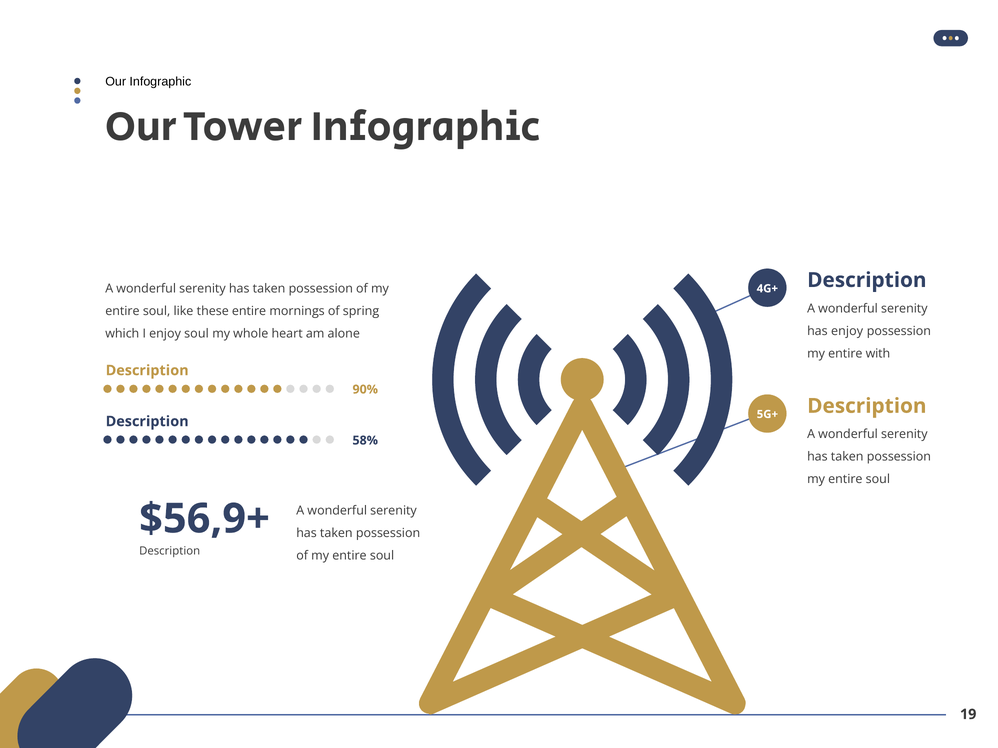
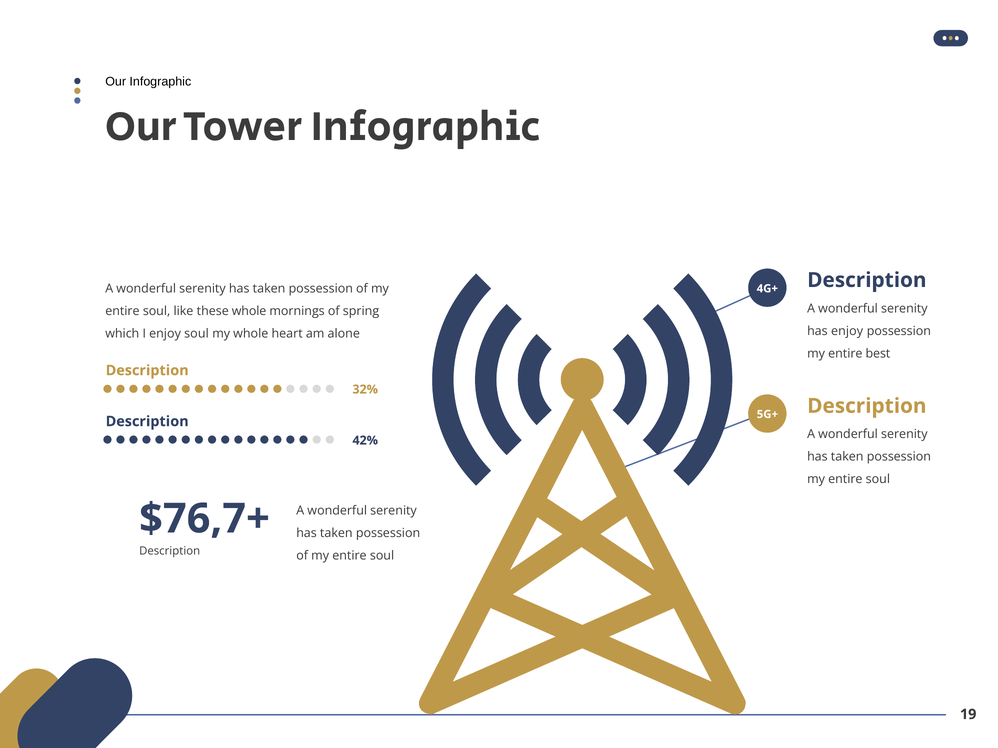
these entire: entire -> whole
with: with -> best
90%: 90% -> 32%
58%: 58% -> 42%
$56,9+: $56,9+ -> $76,7+
